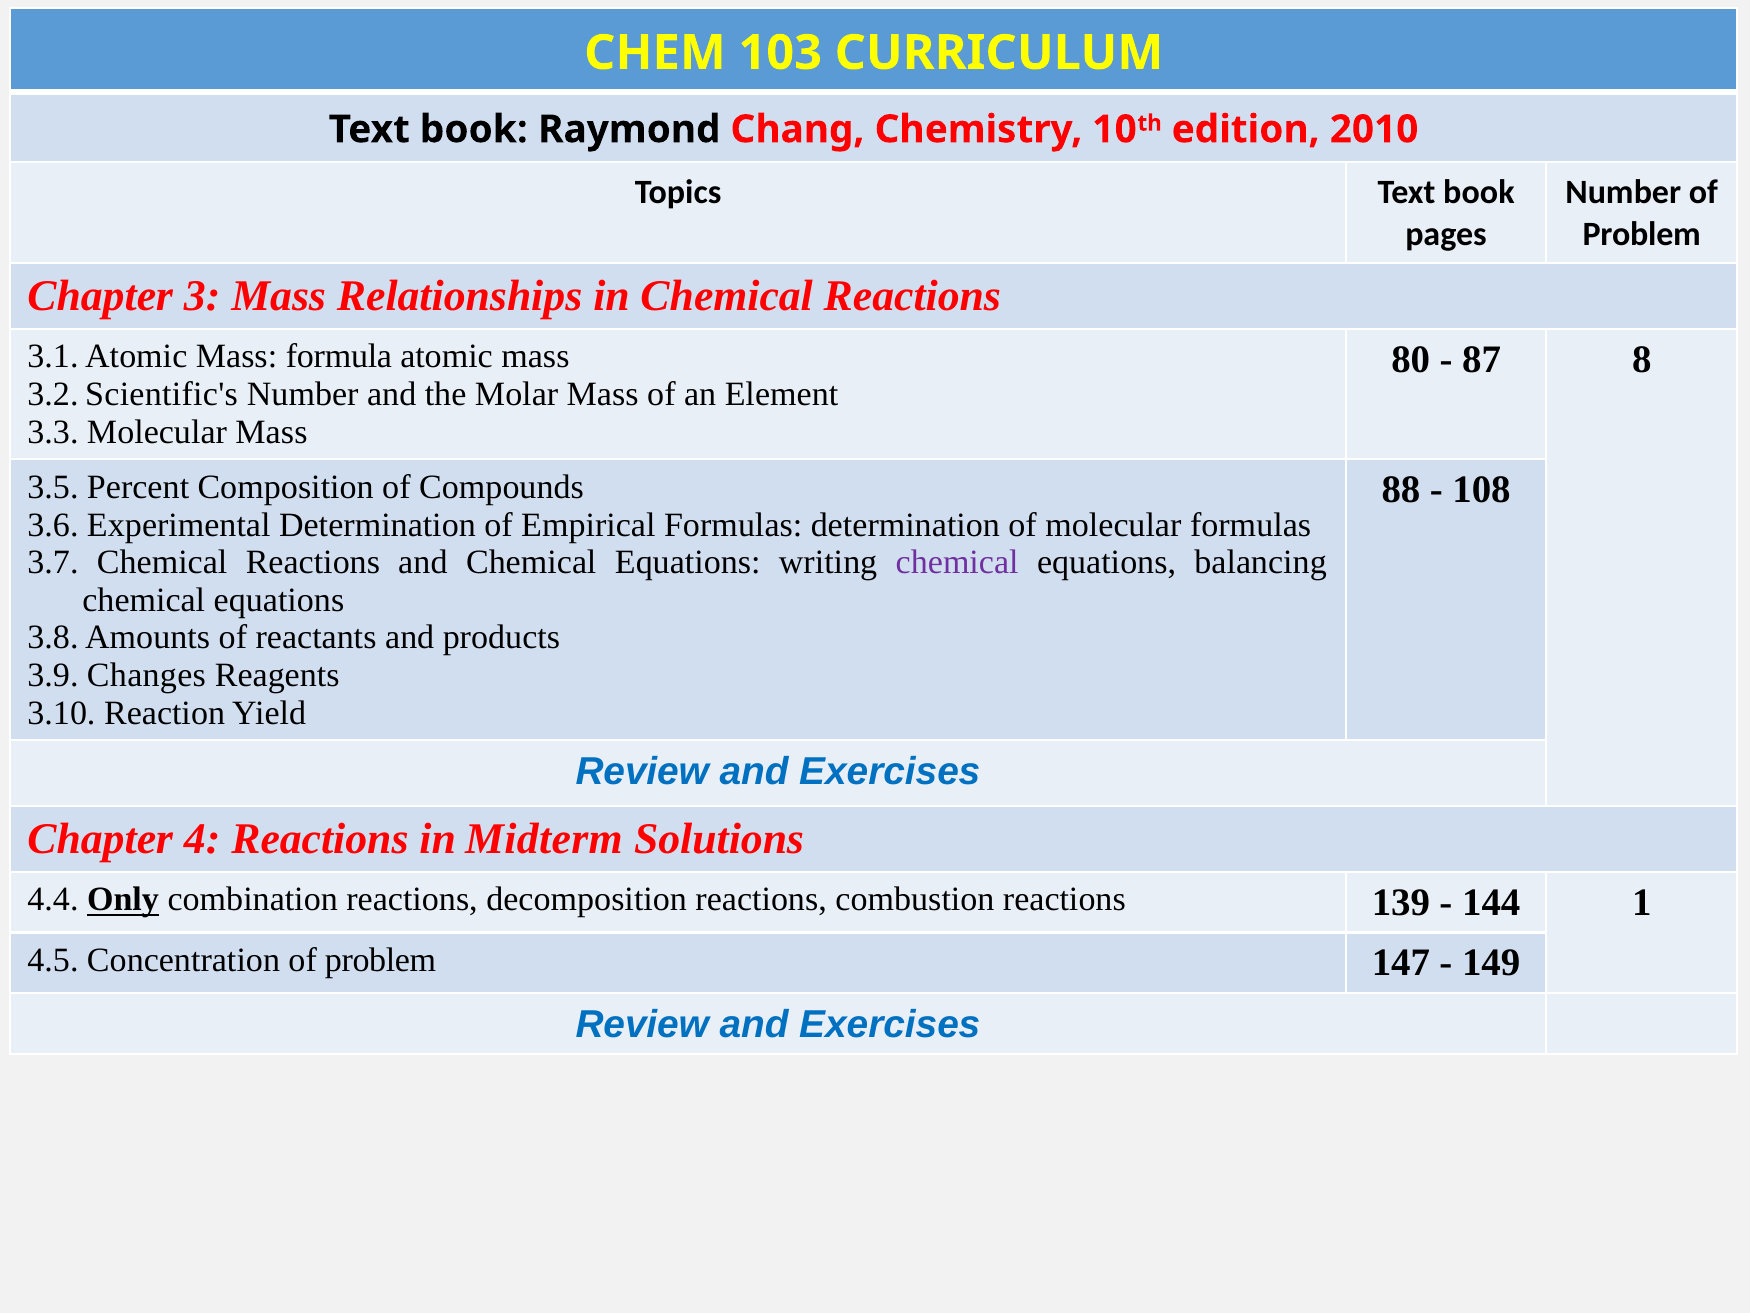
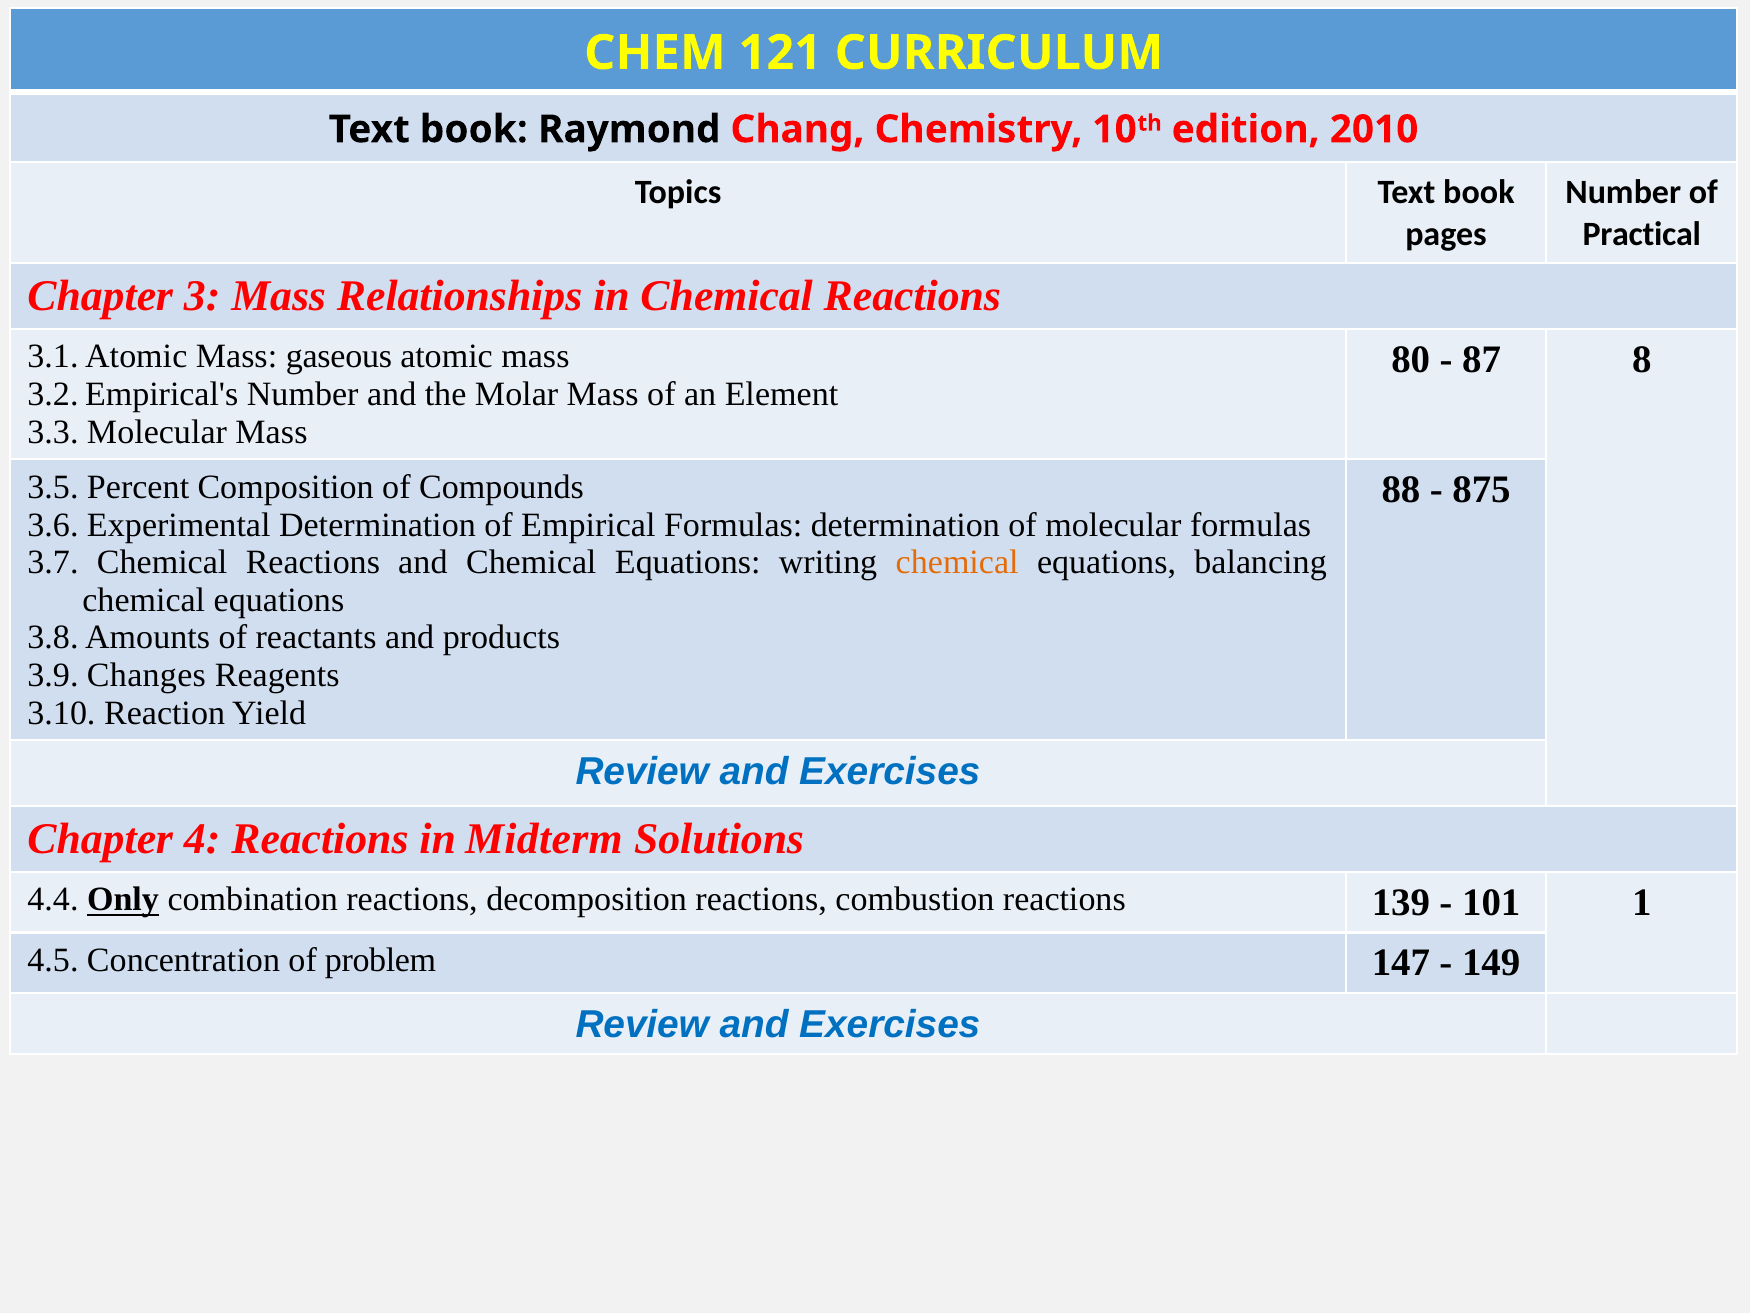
103: 103 -> 121
Problem at (1642, 234): Problem -> Practical
formula: formula -> gaseous
Scientific's: Scientific's -> Empirical's
108: 108 -> 875
chemical at (957, 562) colour: purple -> orange
144: 144 -> 101
